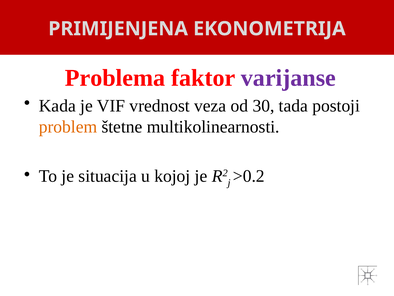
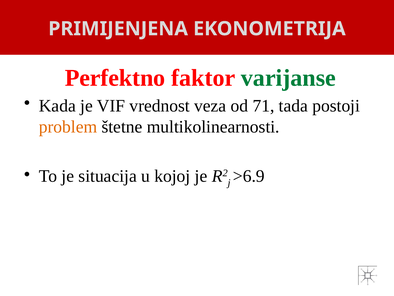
Problema: Problema -> Perfektno
varijanse colour: purple -> green
30: 30 -> 71
>0.2: >0.2 -> >6.9
